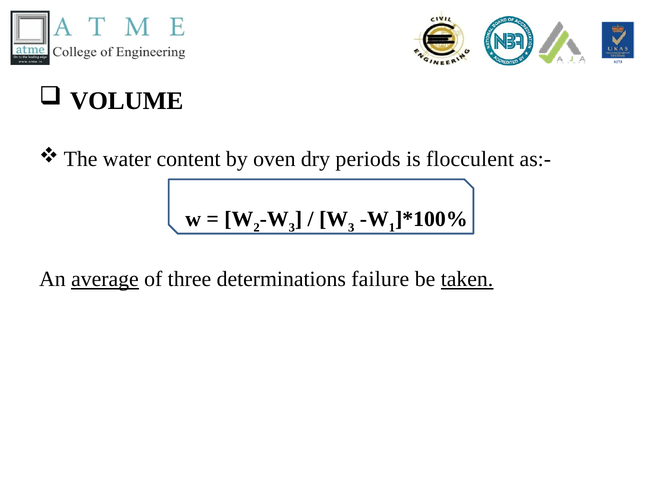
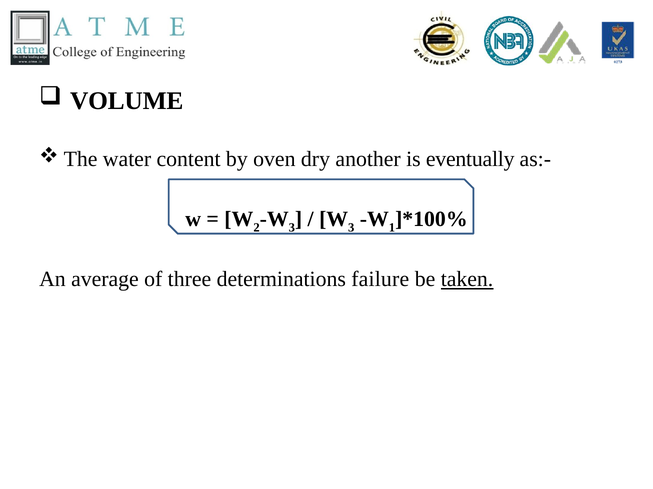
periods: periods -> another
flocculent: flocculent -> eventually
average underline: present -> none
